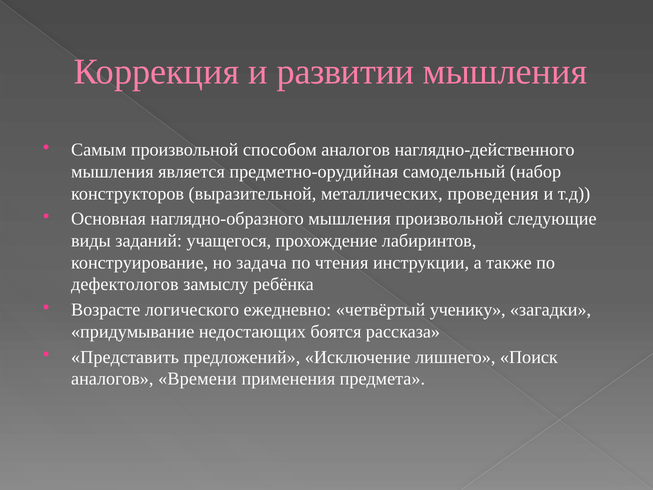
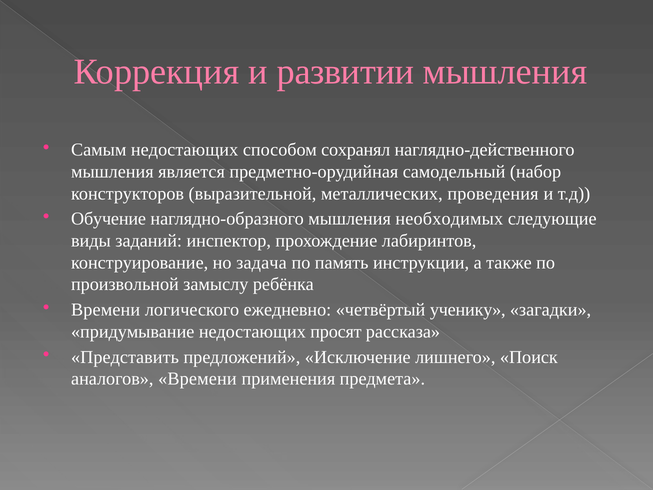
Самым произвольной: произвольной -> недостающих
способом аналогов: аналогов -> сохранял
Основная: Основная -> Обучение
мышления произвольной: произвольной -> необходимых
учащегося: учащегося -> инспектор
чтения: чтения -> память
дефектологов: дефектологов -> произвольной
Возрасте at (106, 310): Возрасте -> Времени
боятся: боятся -> просят
